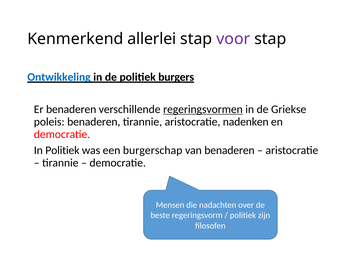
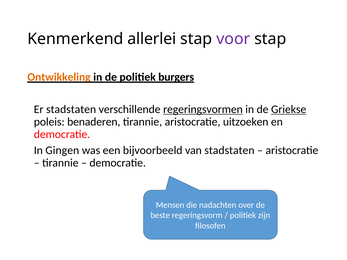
Ontwikkeling colour: blue -> orange
Er benaderen: benaderen -> stadstaten
Griekse underline: none -> present
nadenken: nadenken -> uitzoeken
In Politiek: Politiek -> Gingen
burgerschap: burgerschap -> bijvoorbeeld
van benaderen: benaderen -> stadstaten
